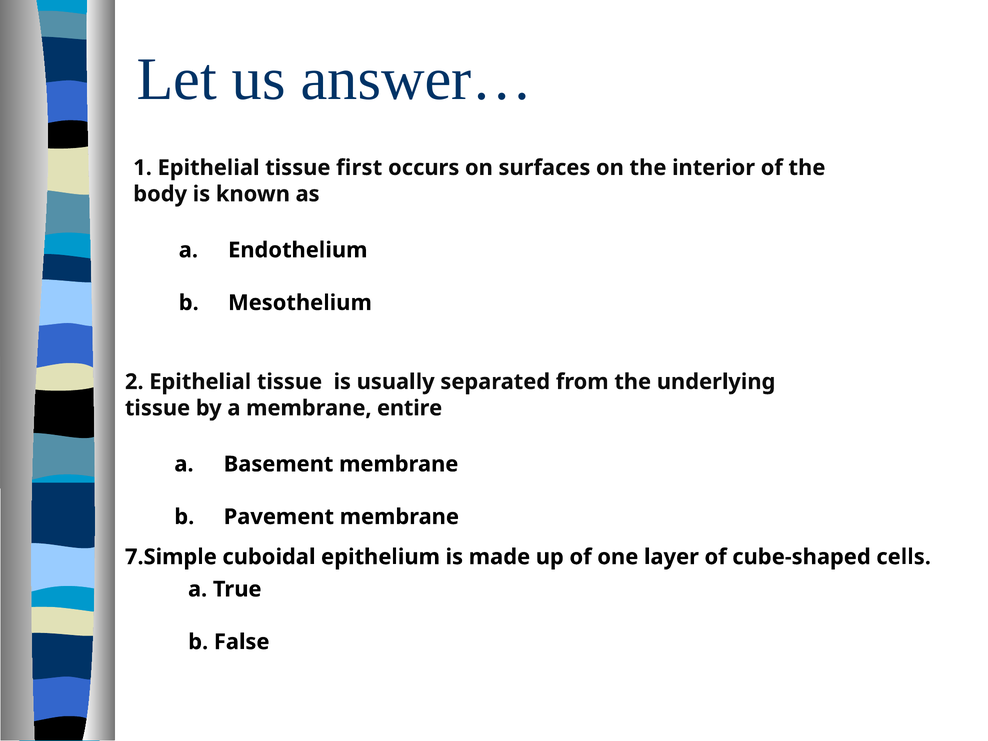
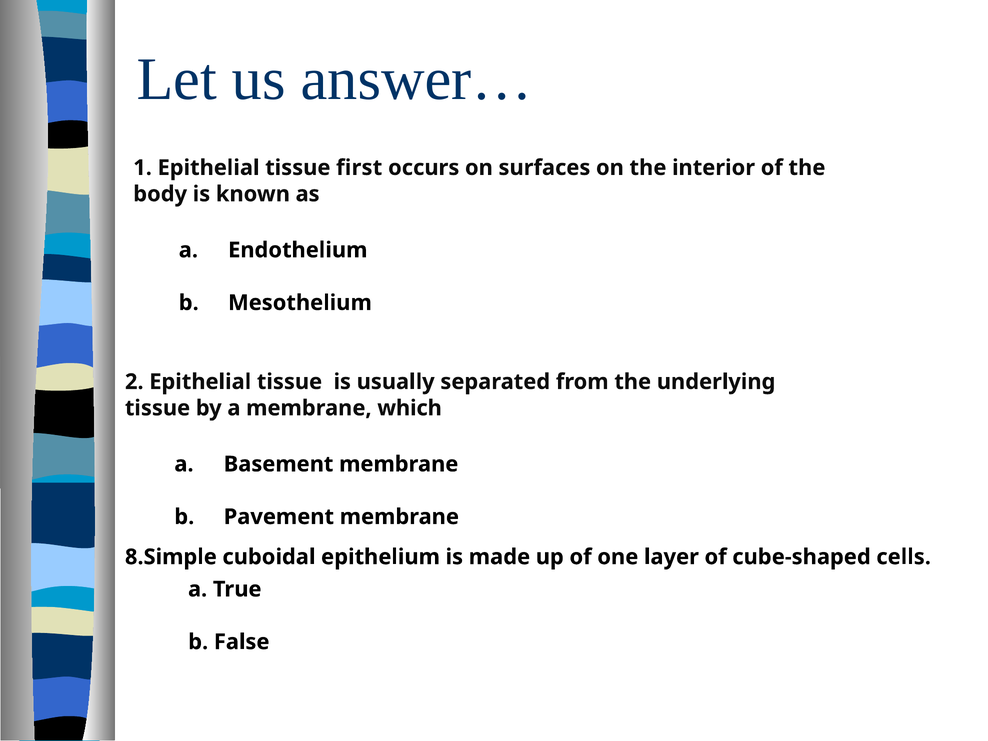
entire: entire -> which
7.Simple: 7.Simple -> 8.Simple
